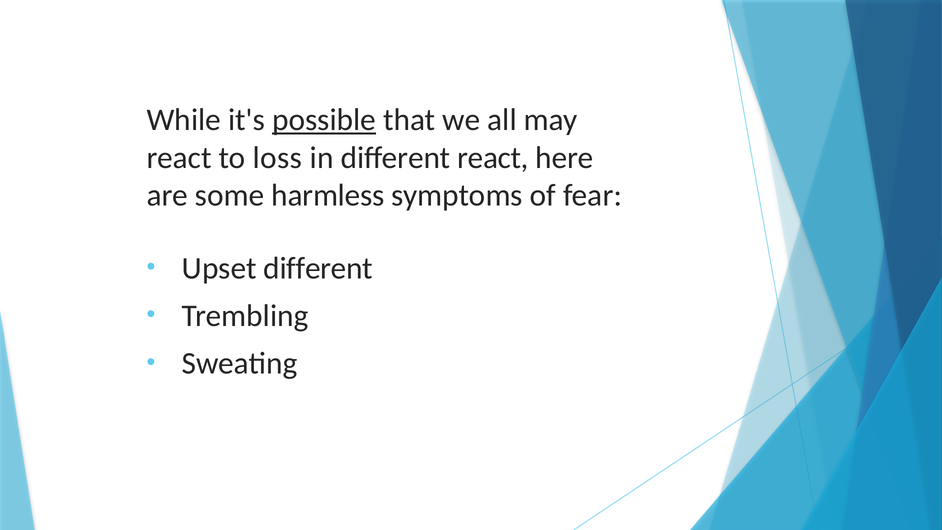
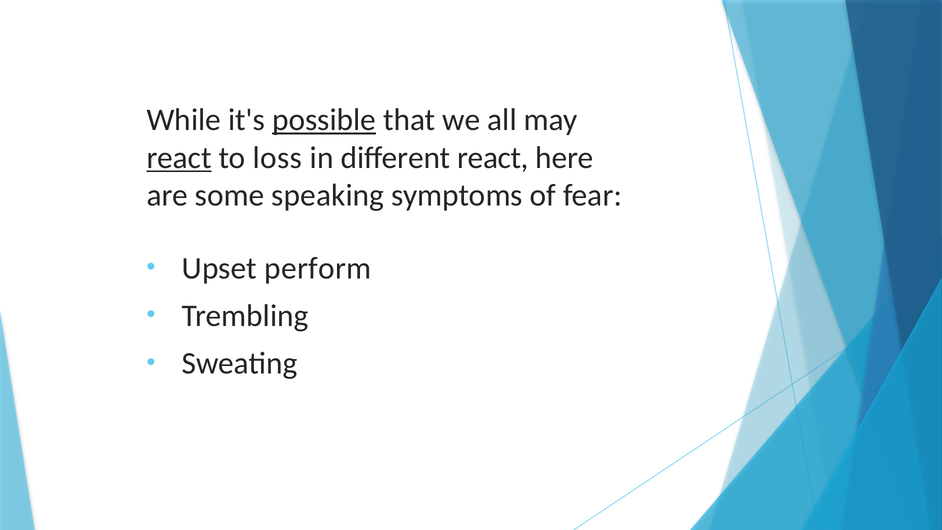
react at (179, 158) underline: none -> present
harmless: harmless -> speaking
Upset different: different -> perform
